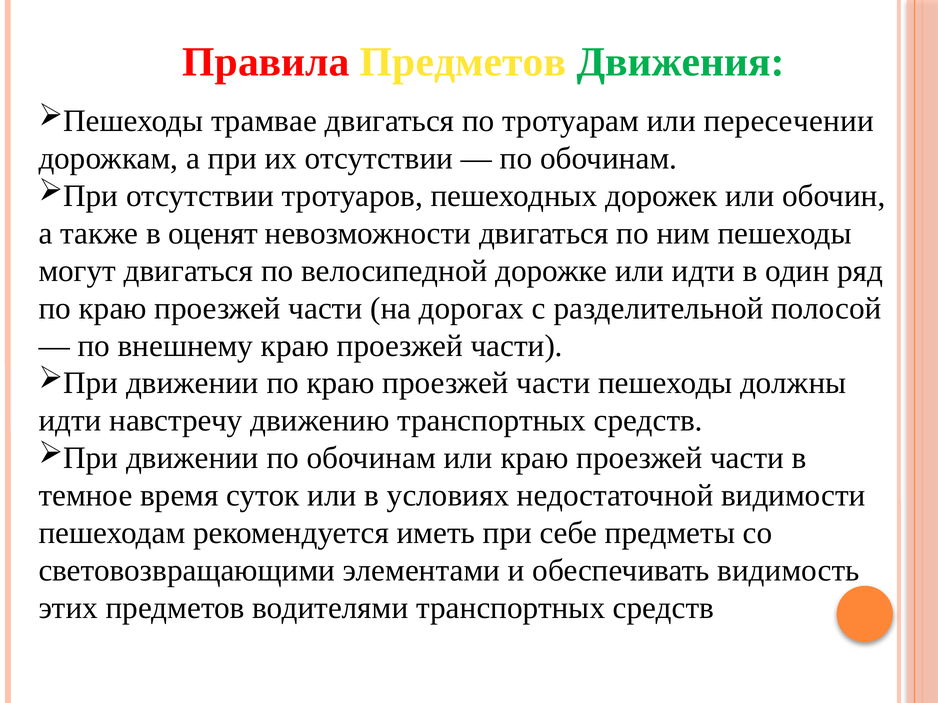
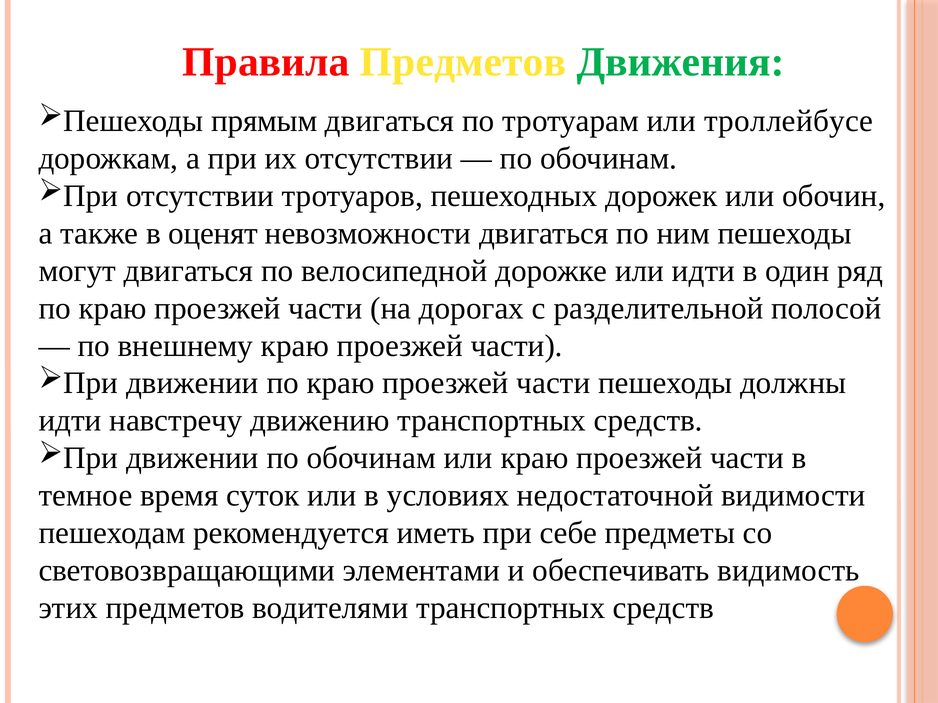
трамвае: трамвае -> прямым
пересечении: пересечении -> троллейбусе
